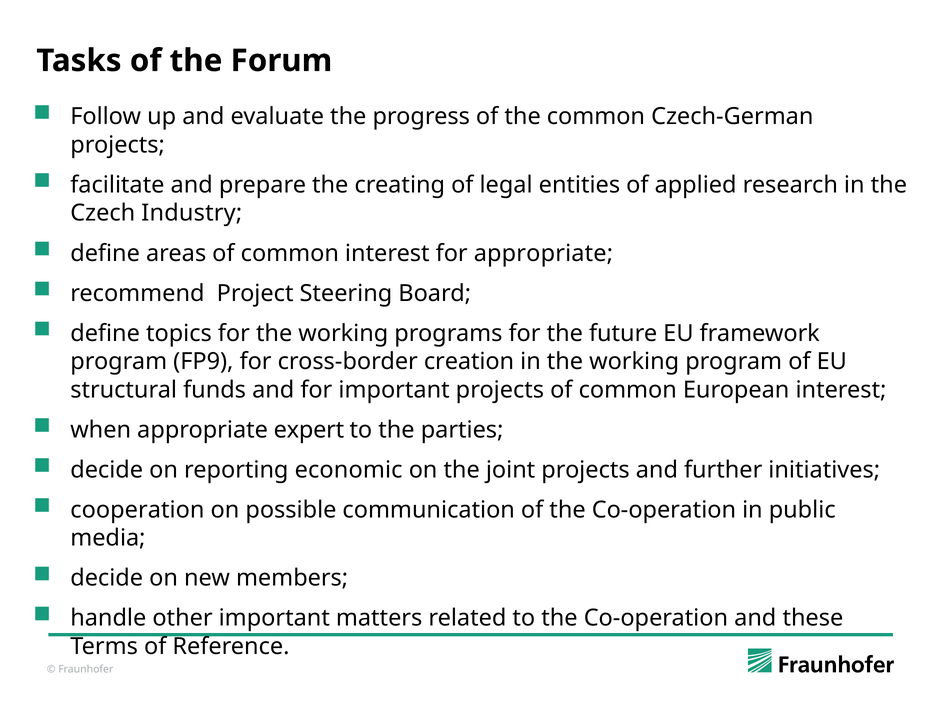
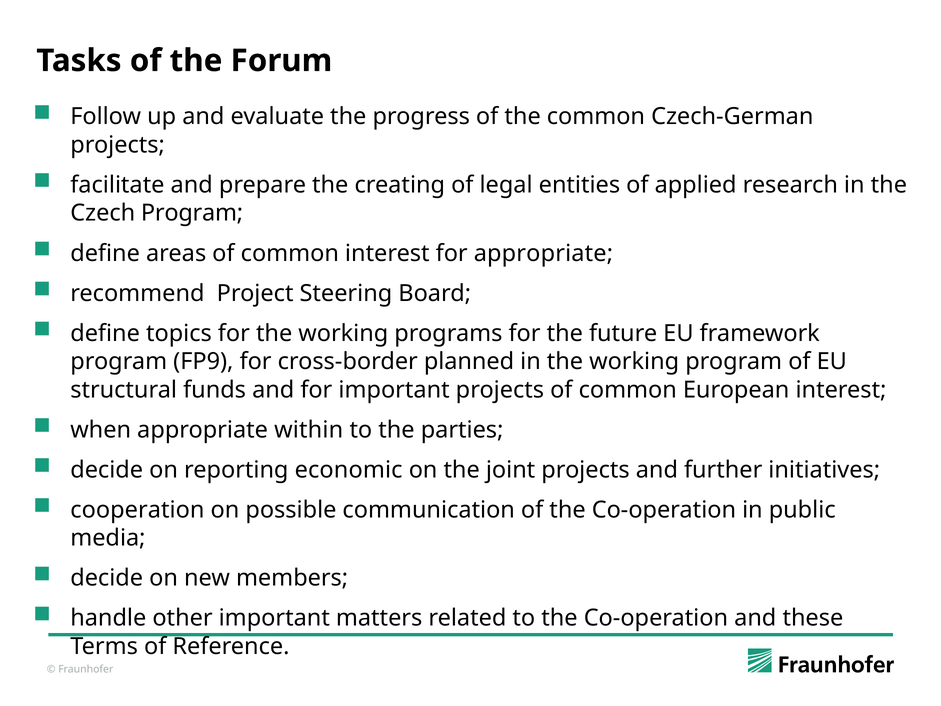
Czech Industry: Industry -> Program
creation: creation -> planned
expert: expert -> within
